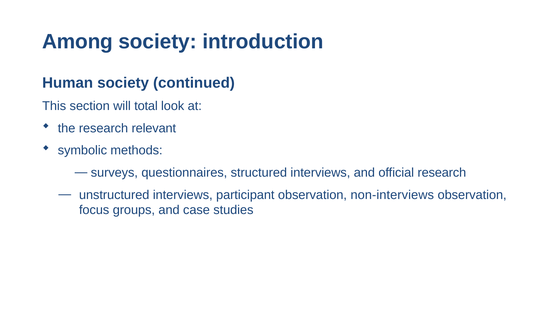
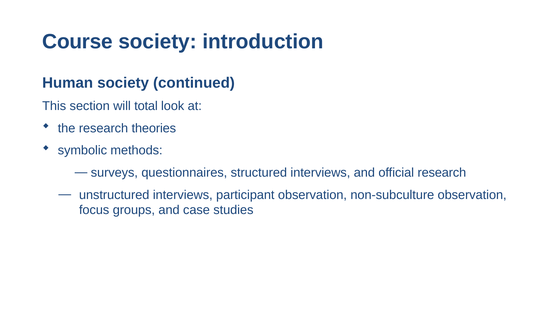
Among: Among -> Course
relevant: relevant -> theories
non-interviews: non-interviews -> non-subculture
